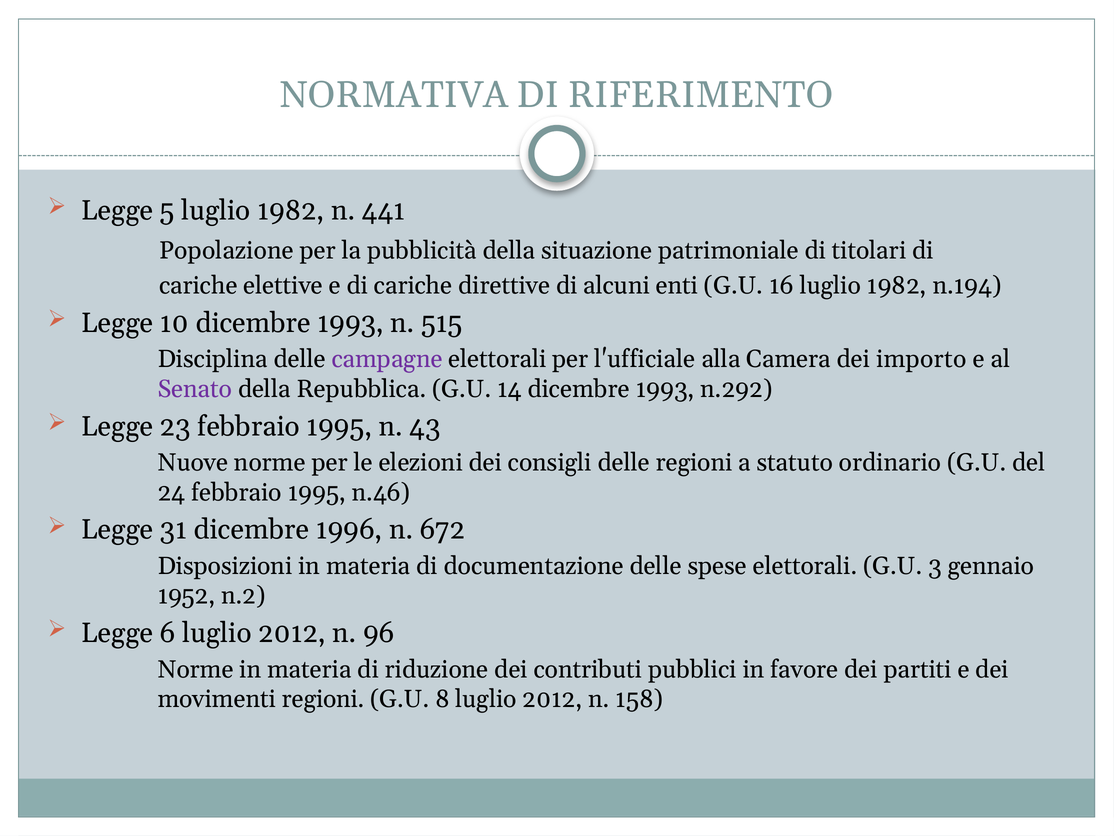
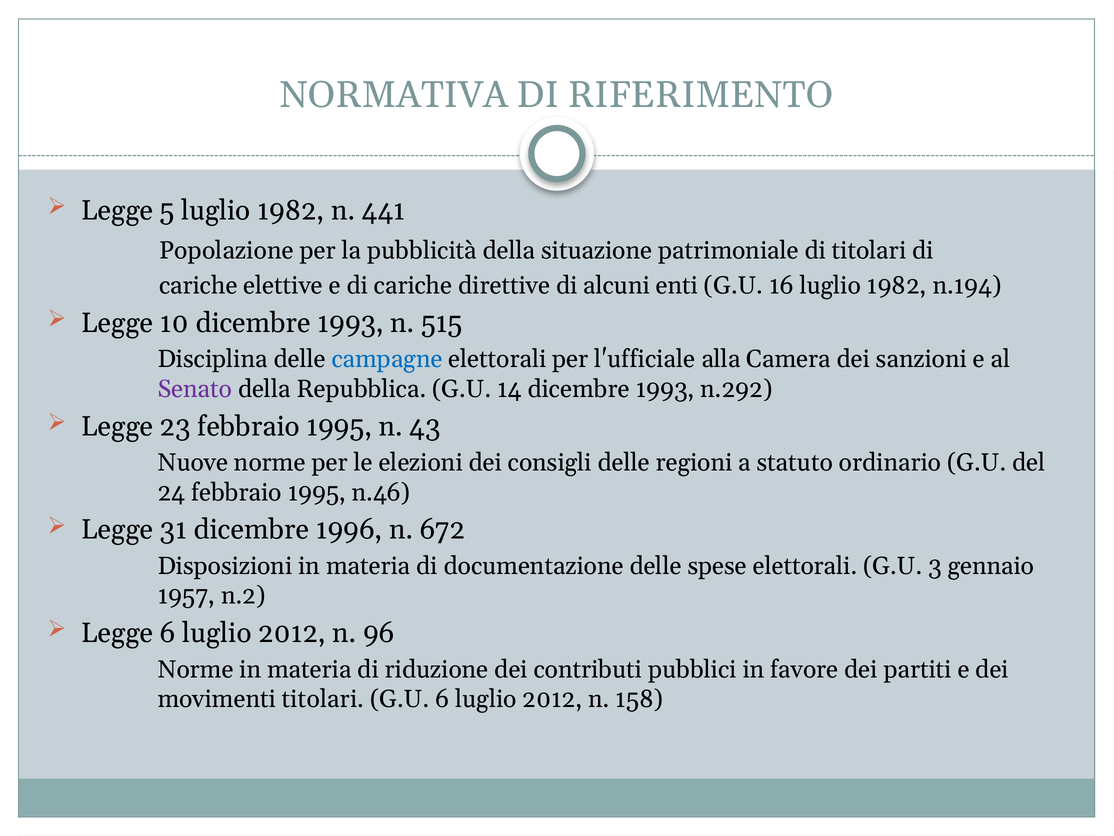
campagne colour: purple -> blue
importo: importo -> sanzioni
1952: 1952 -> 1957
movimenti regioni: regioni -> titolari
G.U 8: 8 -> 6
